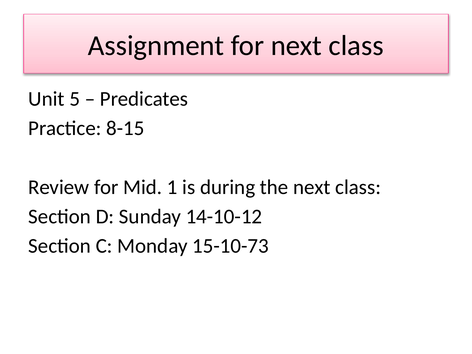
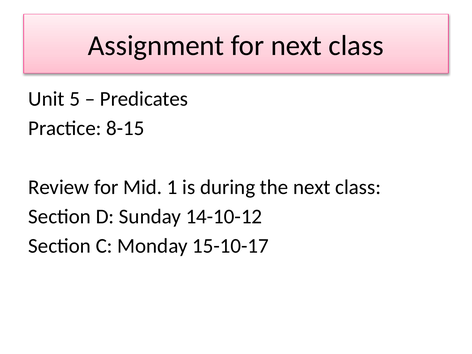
15-10-73: 15-10-73 -> 15-10-17
